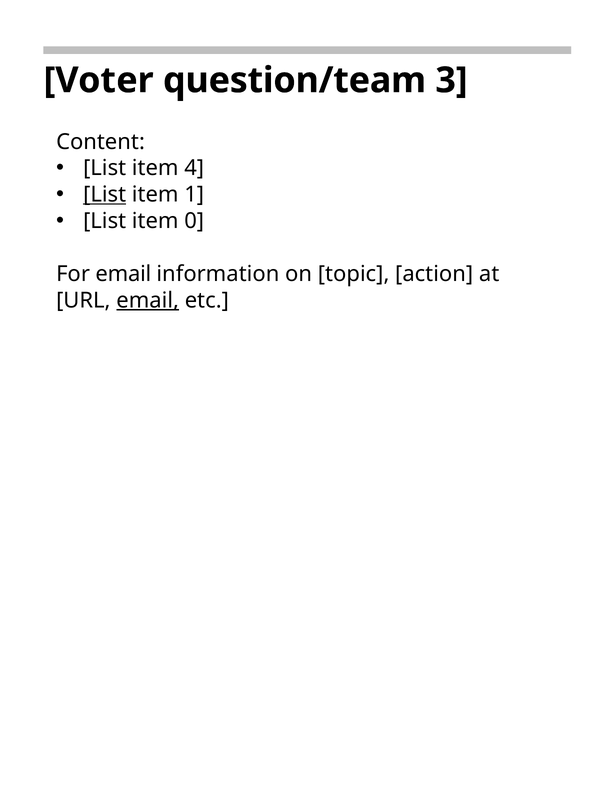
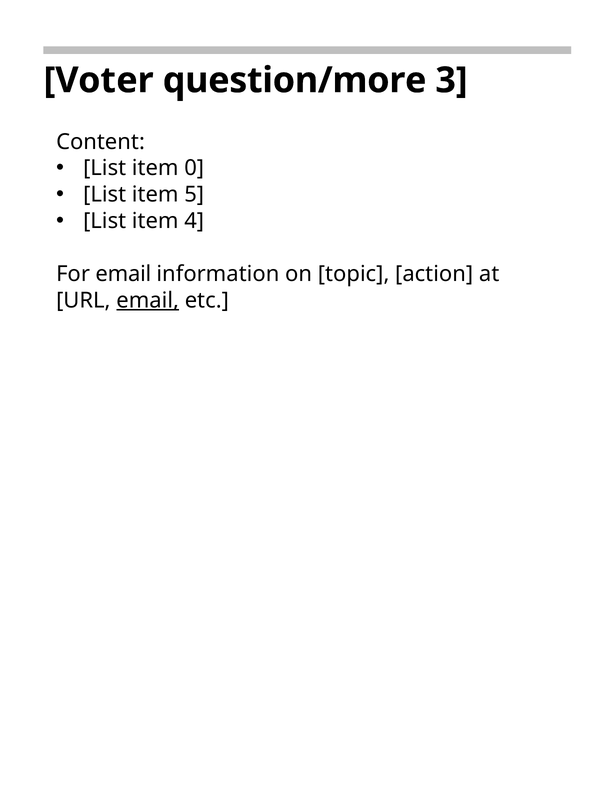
question/team: question/team -> question/more
4: 4 -> 0
List at (105, 195) underline: present -> none
1: 1 -> 5
0: 0 -> 4
